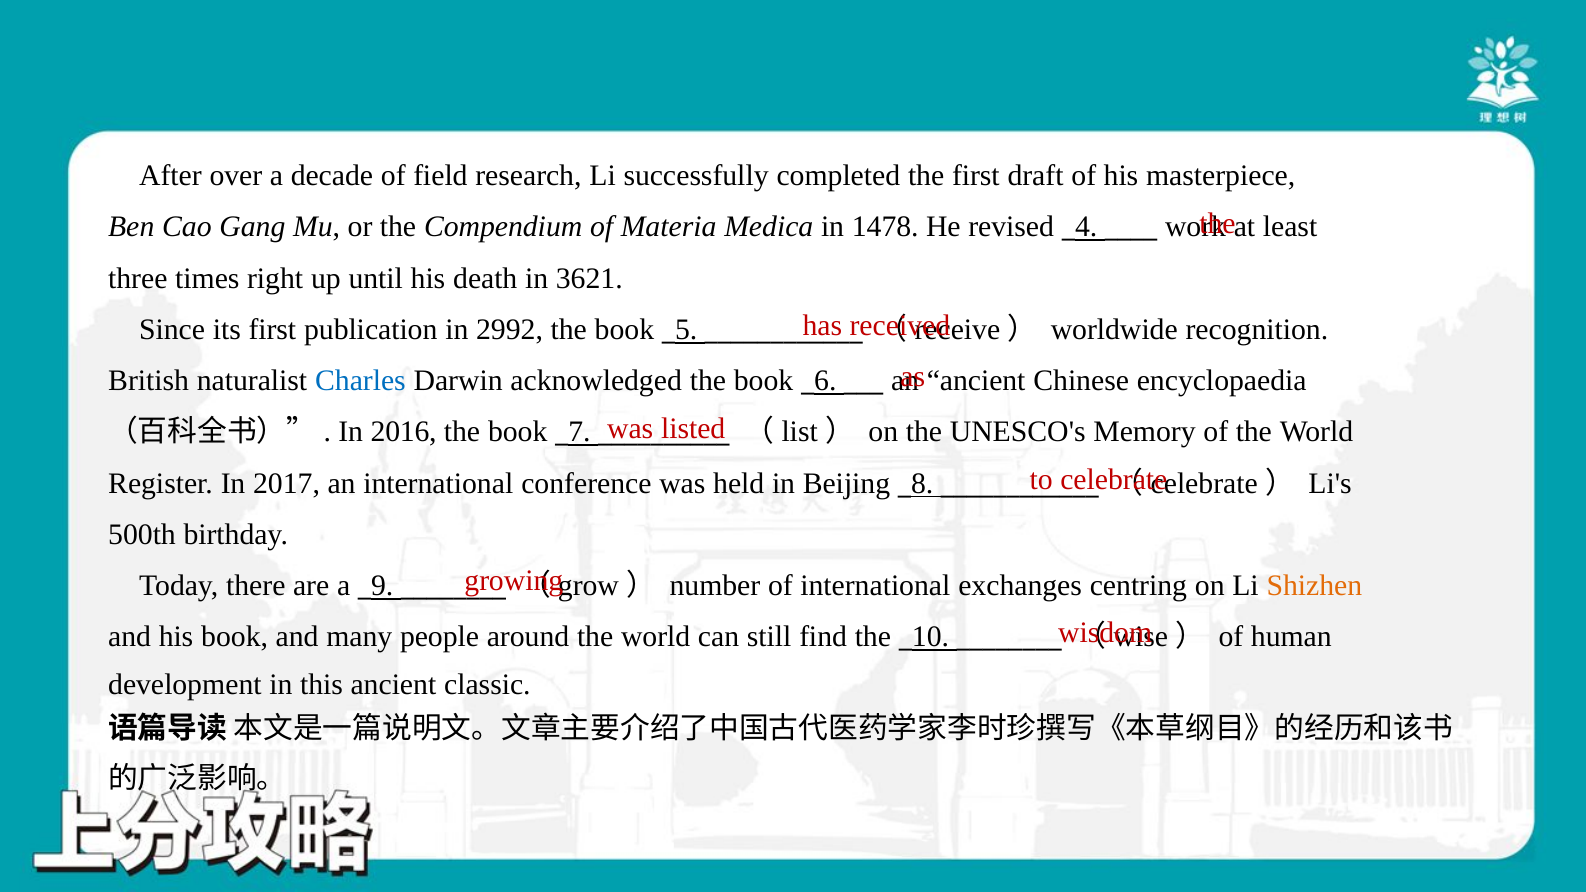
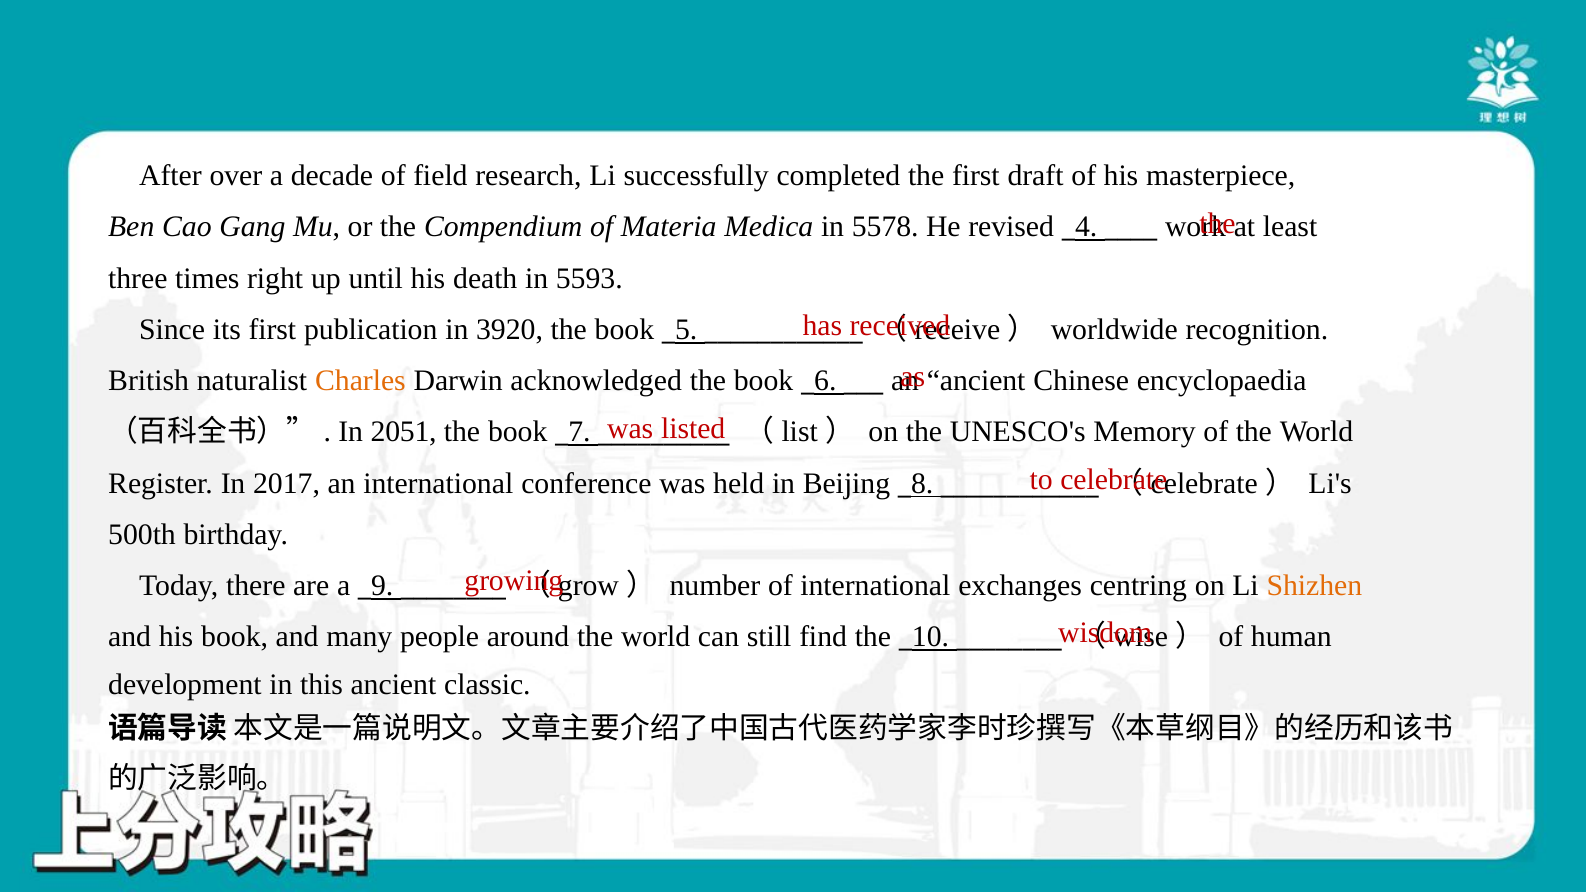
1478: 1478 -> 5578
3621: 3621 -> 5593
2992: 2992 -> 3920
Charles colour: blue -> orange
2016: 2016 -> 2051
